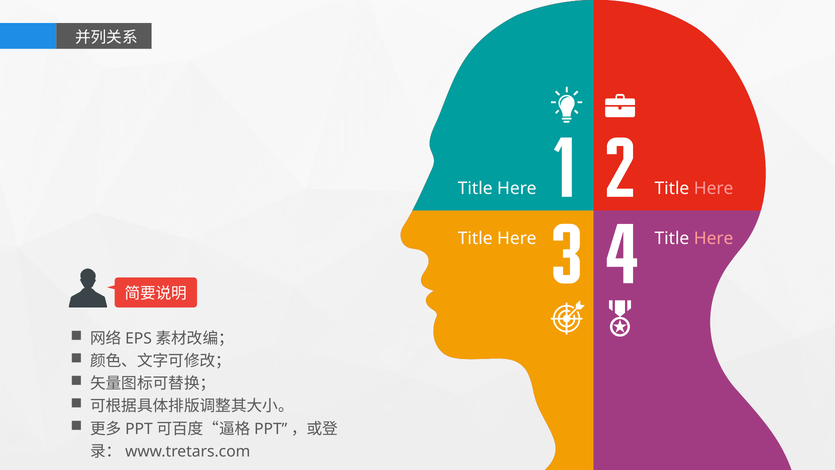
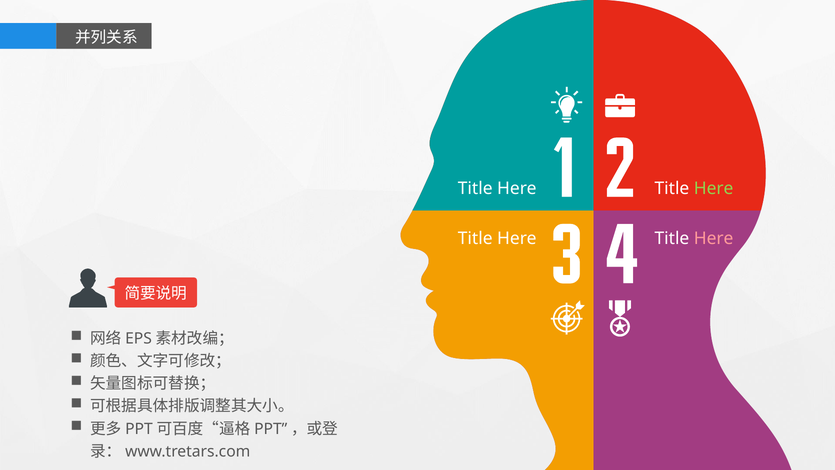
Here at (714, 188) colour: pink -> light green
